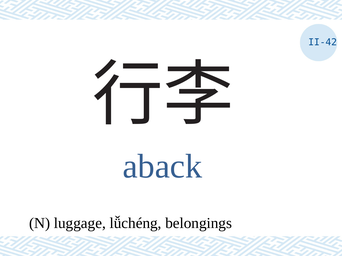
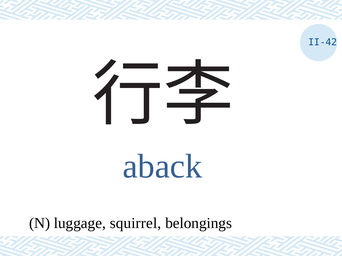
lǚchéng: lǚchéng -> squirrel
